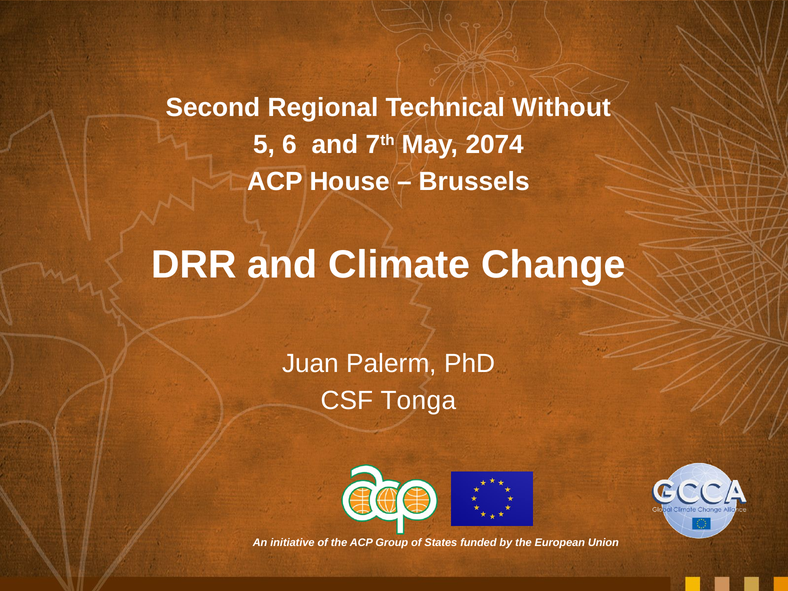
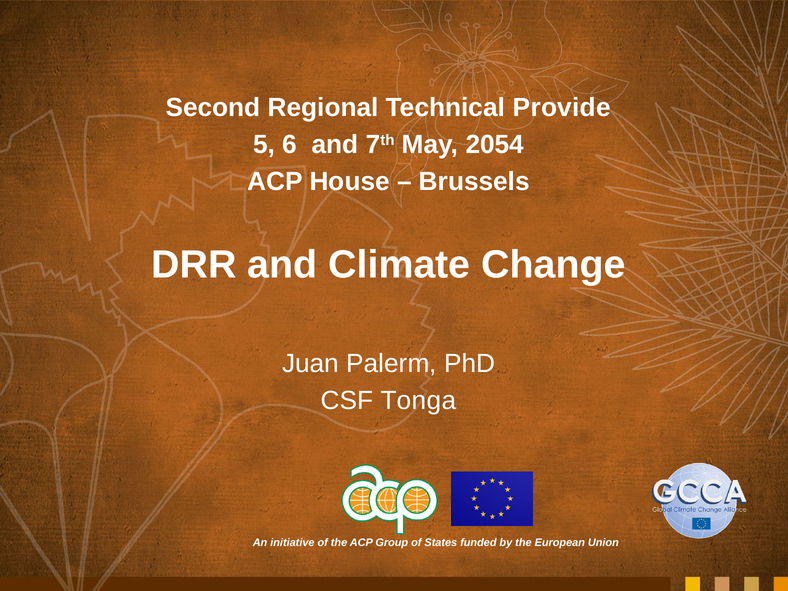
Without: Without -> Provide
2074: 2074 -> 2054
